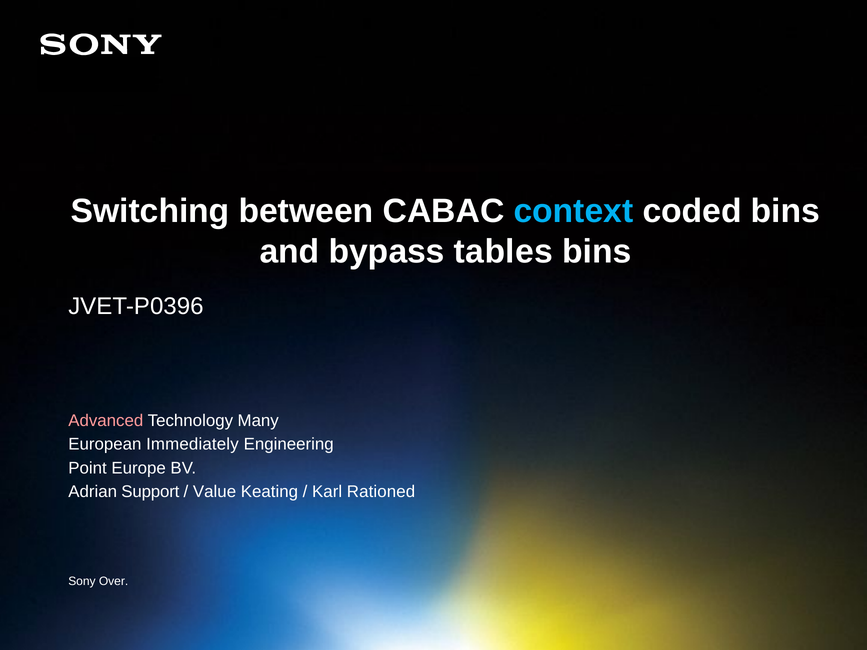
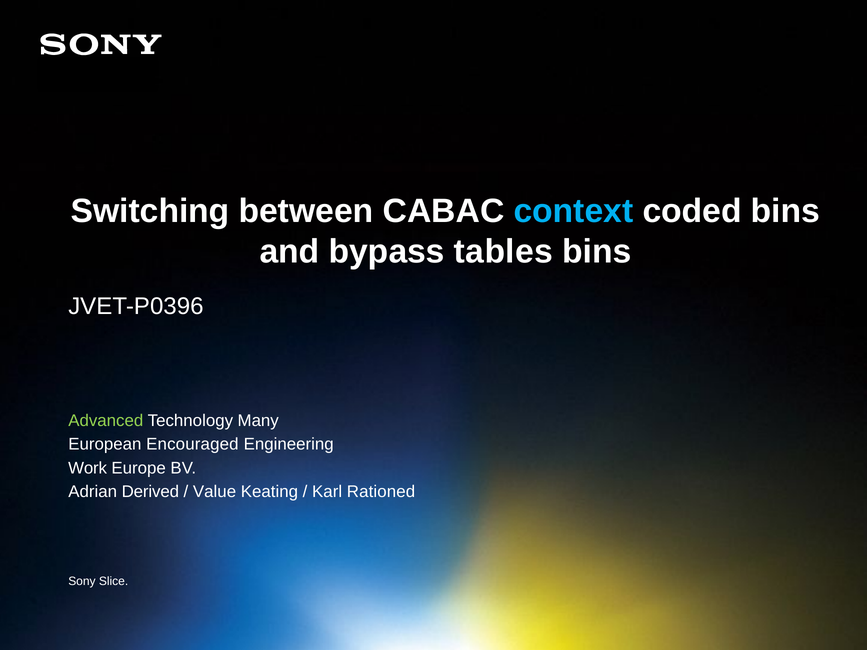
Advanced colour: pink -> light green
Immediately: Immediately -> Encouraged
Point: Point -> Work
Support: Support -> Derived
Over: Over -> Slice
